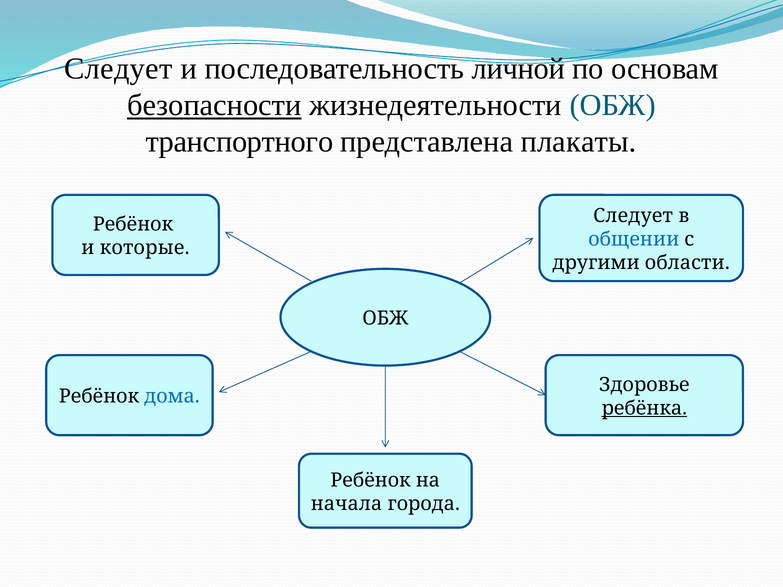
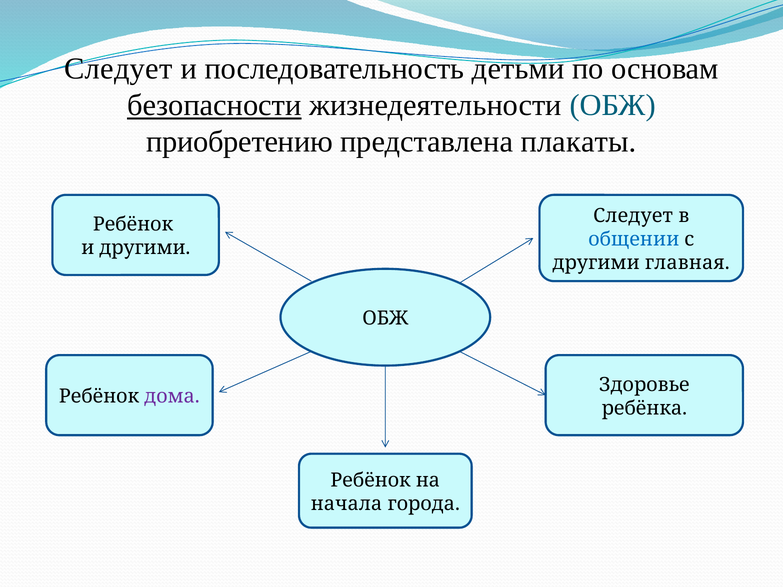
личной: личной -> детьми
транспортного: транспортного -> приобретению
и которые: которые -> другими
области: области -> главная
дома colour: blue -> purple
ребёнка underline: present -> none
